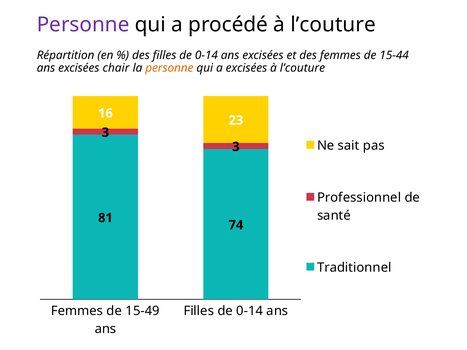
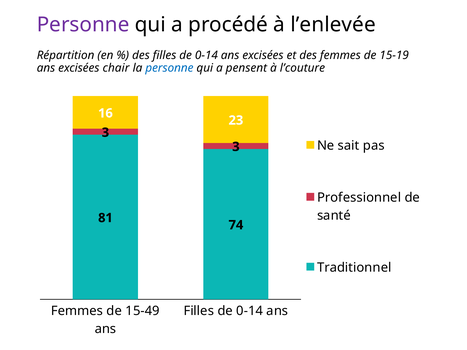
procédé à l’couture: l’couture -> l’enlevée
15-44: 15-44 -> 15-19
personne at (169, 68) colour: orange -> blue
a excisées: excisées -> pensent
